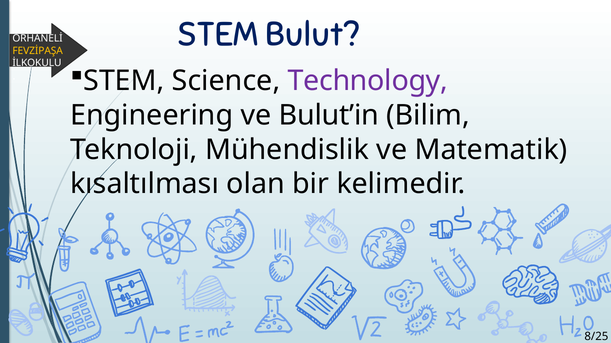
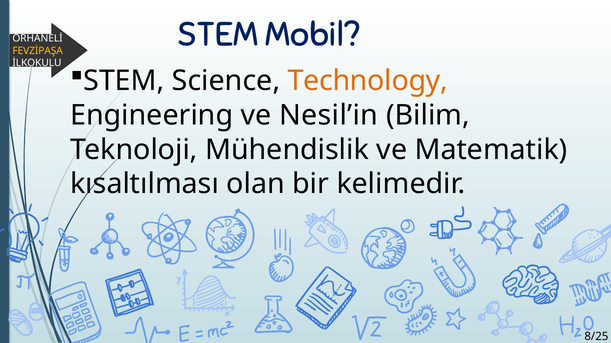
Bulut: Bulut -> Mobil
Technology colour: purple -> orange
Bulut’in: Bulut’in -> Nesil’in
